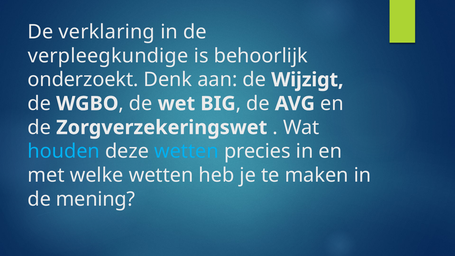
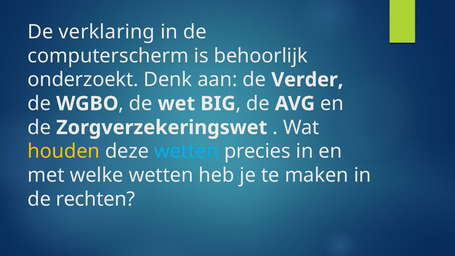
verpleegkundige: verpleegkundige -> computerscherm
Wijzigt: Wijzigt -> Verder
houden colour: light blue -> yellow
mening: mening -> rechten
